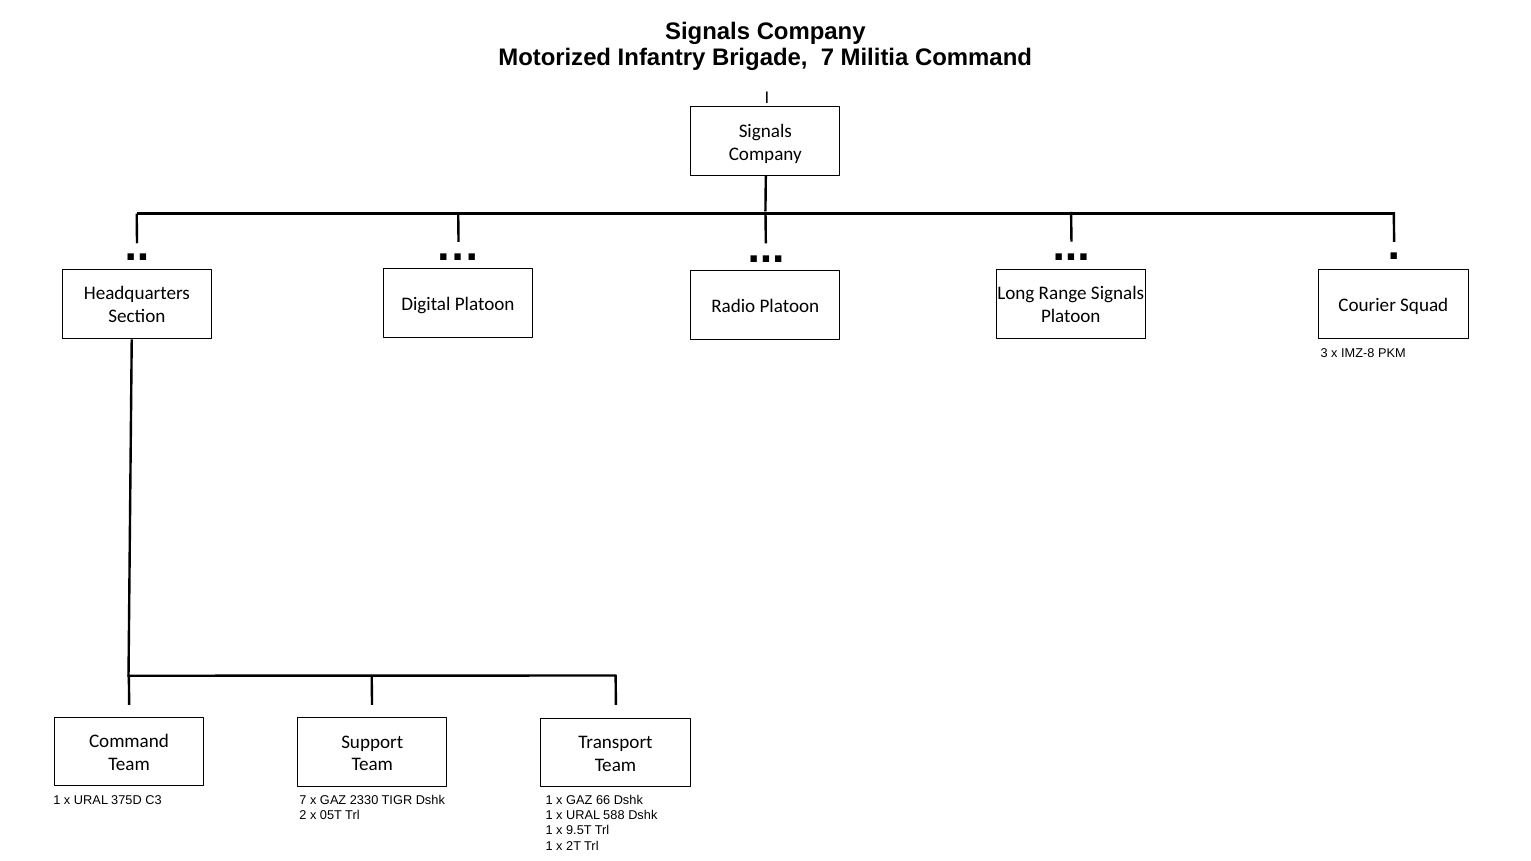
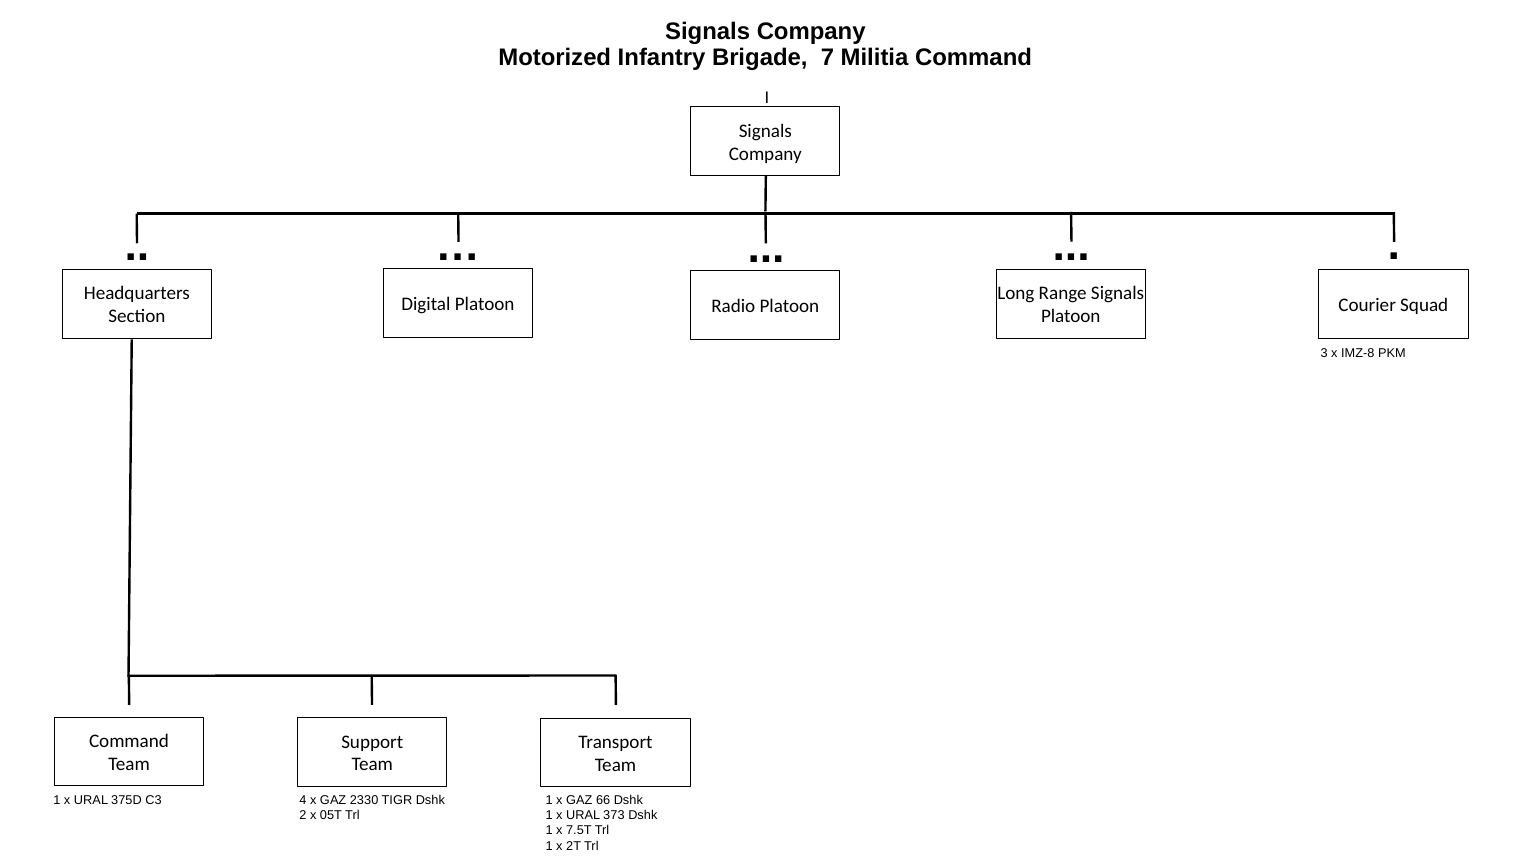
C3 7: 7 -> 4
588: 588 -> 373
9.5T: 9.5T -> 7.5T
